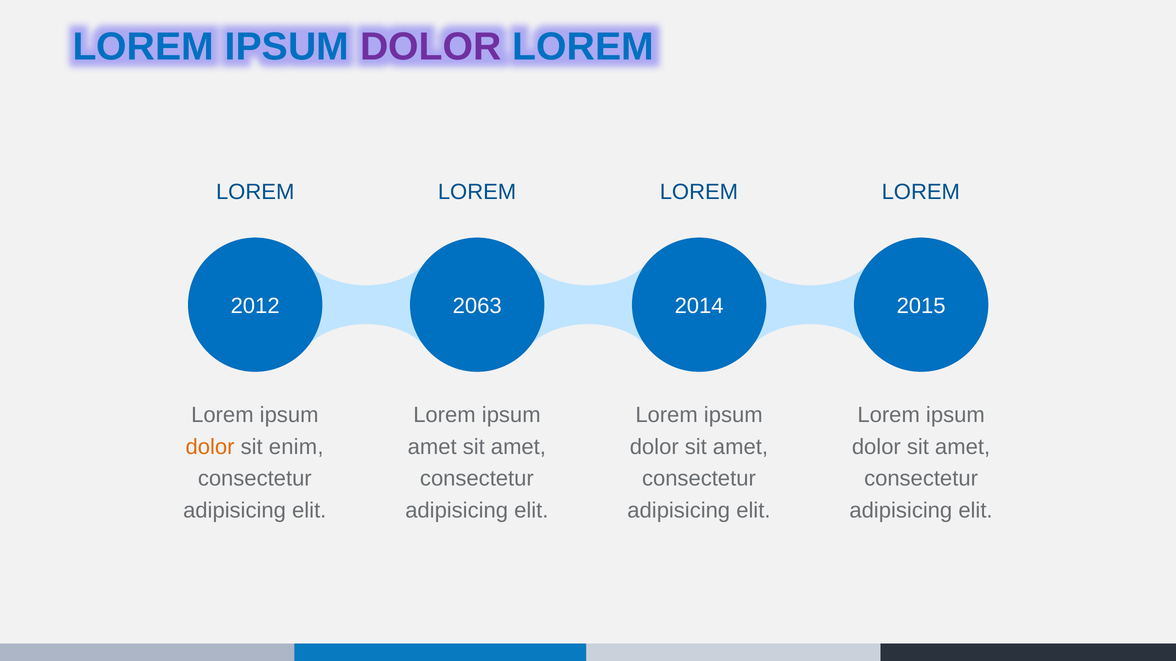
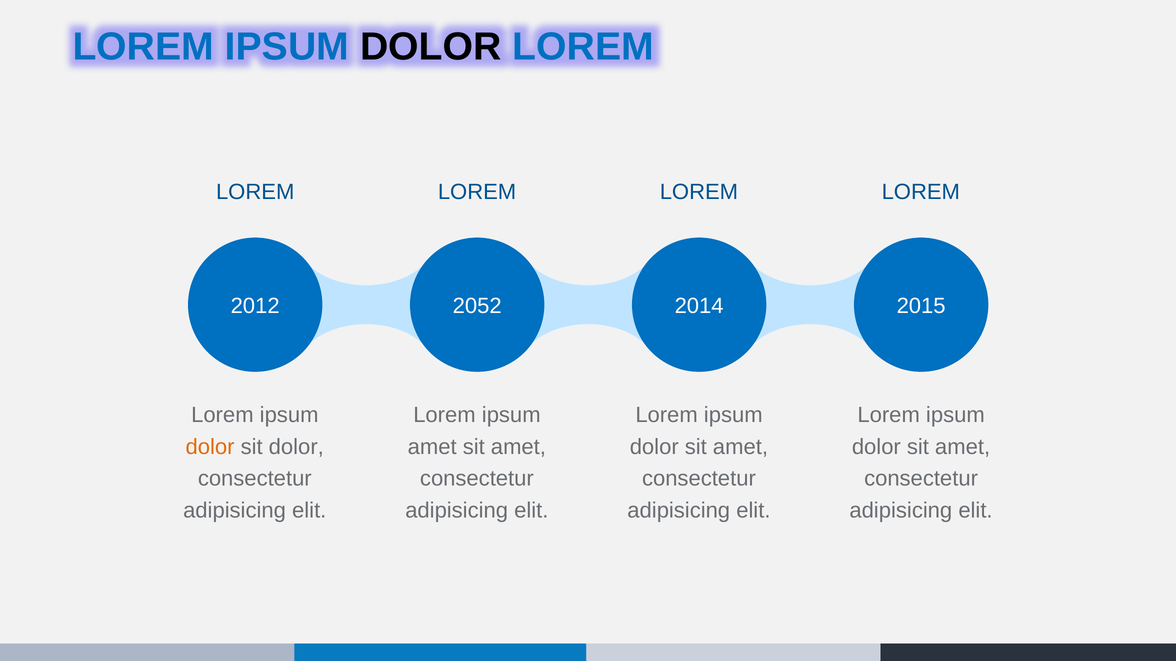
DOLOR at (431, 47) colour: purple -> black
2063: 2063 -> 2052
sit enim: enim -> dolor
